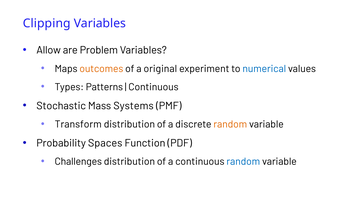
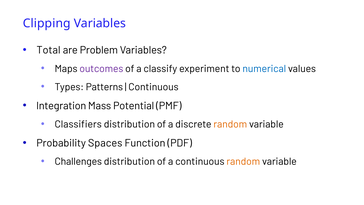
Allow: Allow -> Total
outcomes colour: orange -> purple
original: original -> classify
Stochastic: Stochastic -> Integration
Systems: Systems -> Potential
Transform: Transform -> Classifiers
random at (243, 161) colour: blue -> orange
